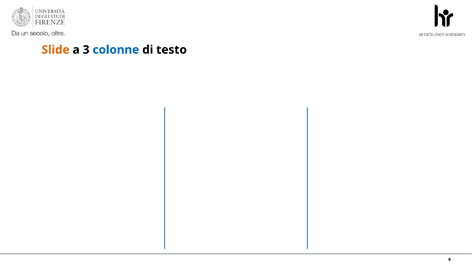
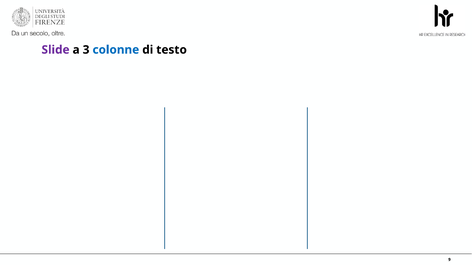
Slide colour: orange -> purple
